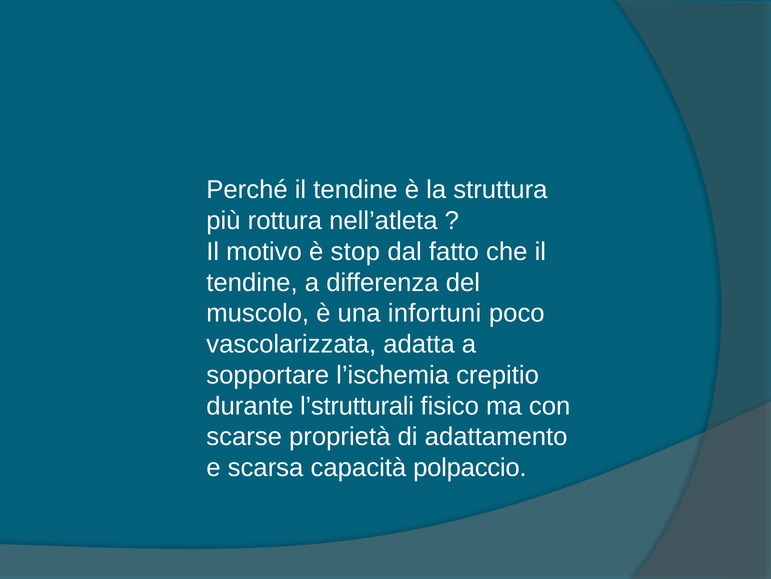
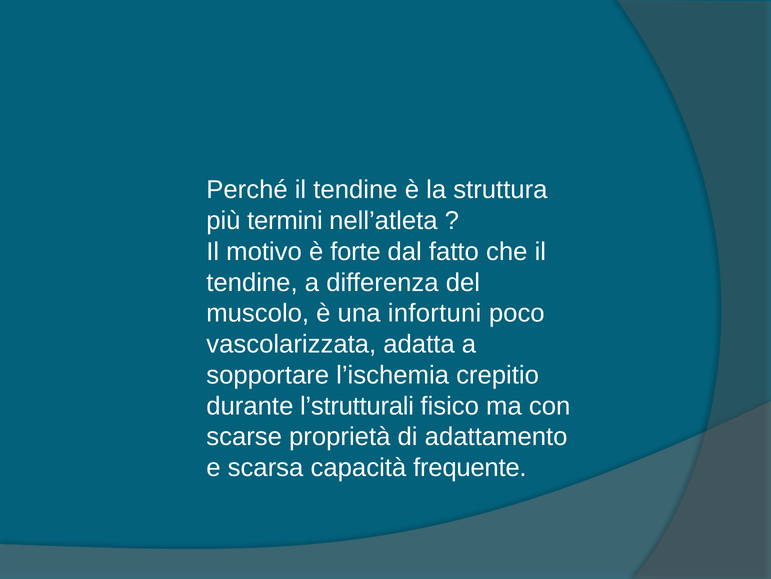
rottura: rottura -> termini
stop: stop -> forte
polpaccio: polpaccio -> frequente
